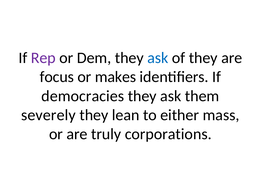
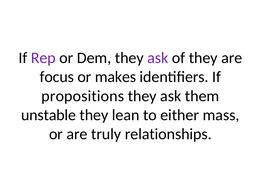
ask at (158, 58) colour: blue -> purple
democracies: democracies -> propositions
severely: severely -> unstable
corporations: corporations -> relationships
